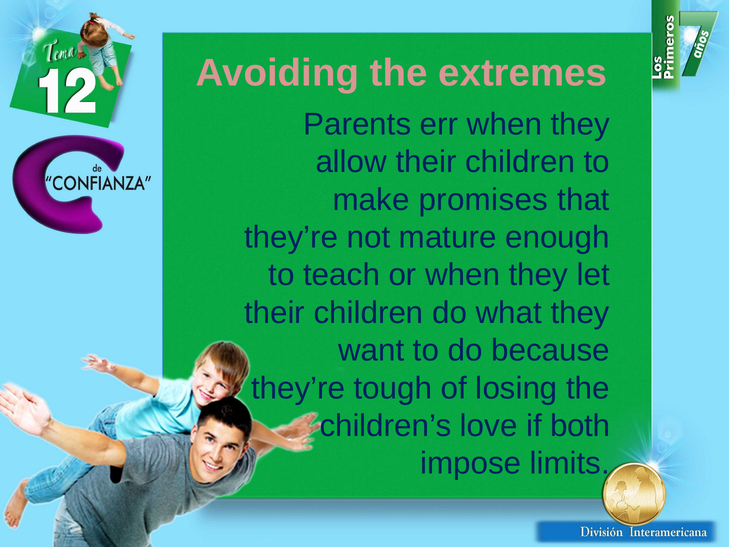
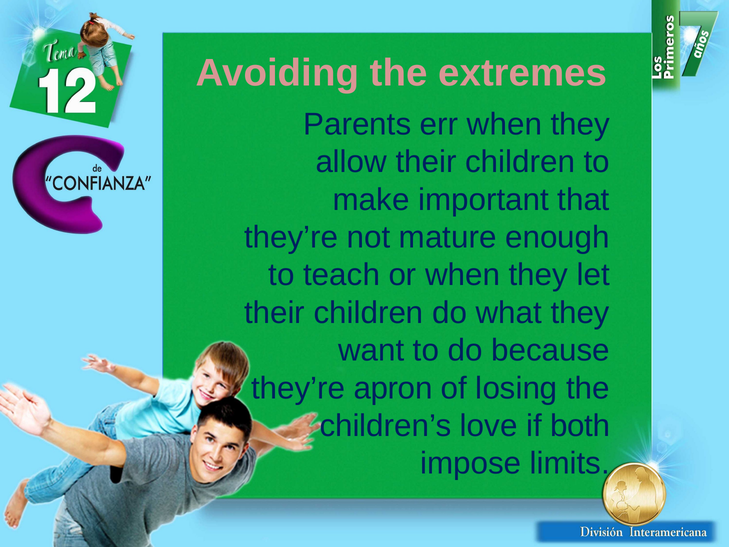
promises: promises -> important
tough: tough -> apron
